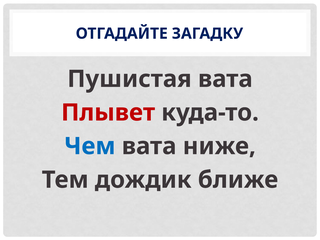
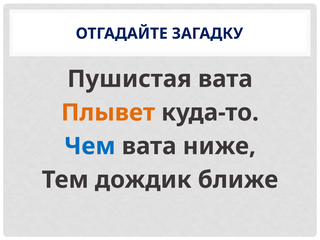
Плывет colour: red -> orange
